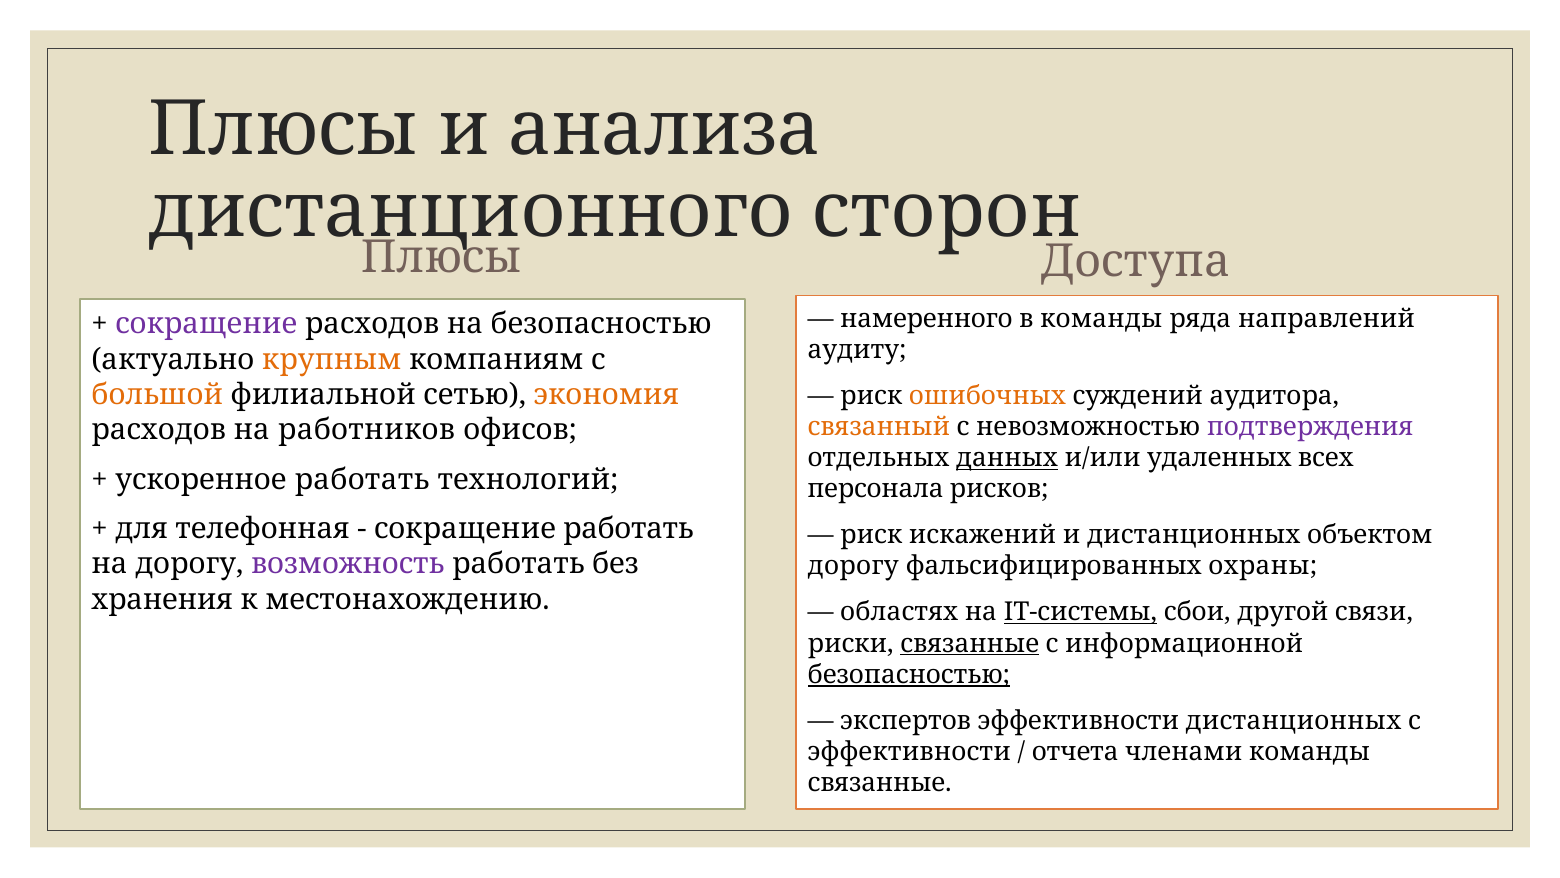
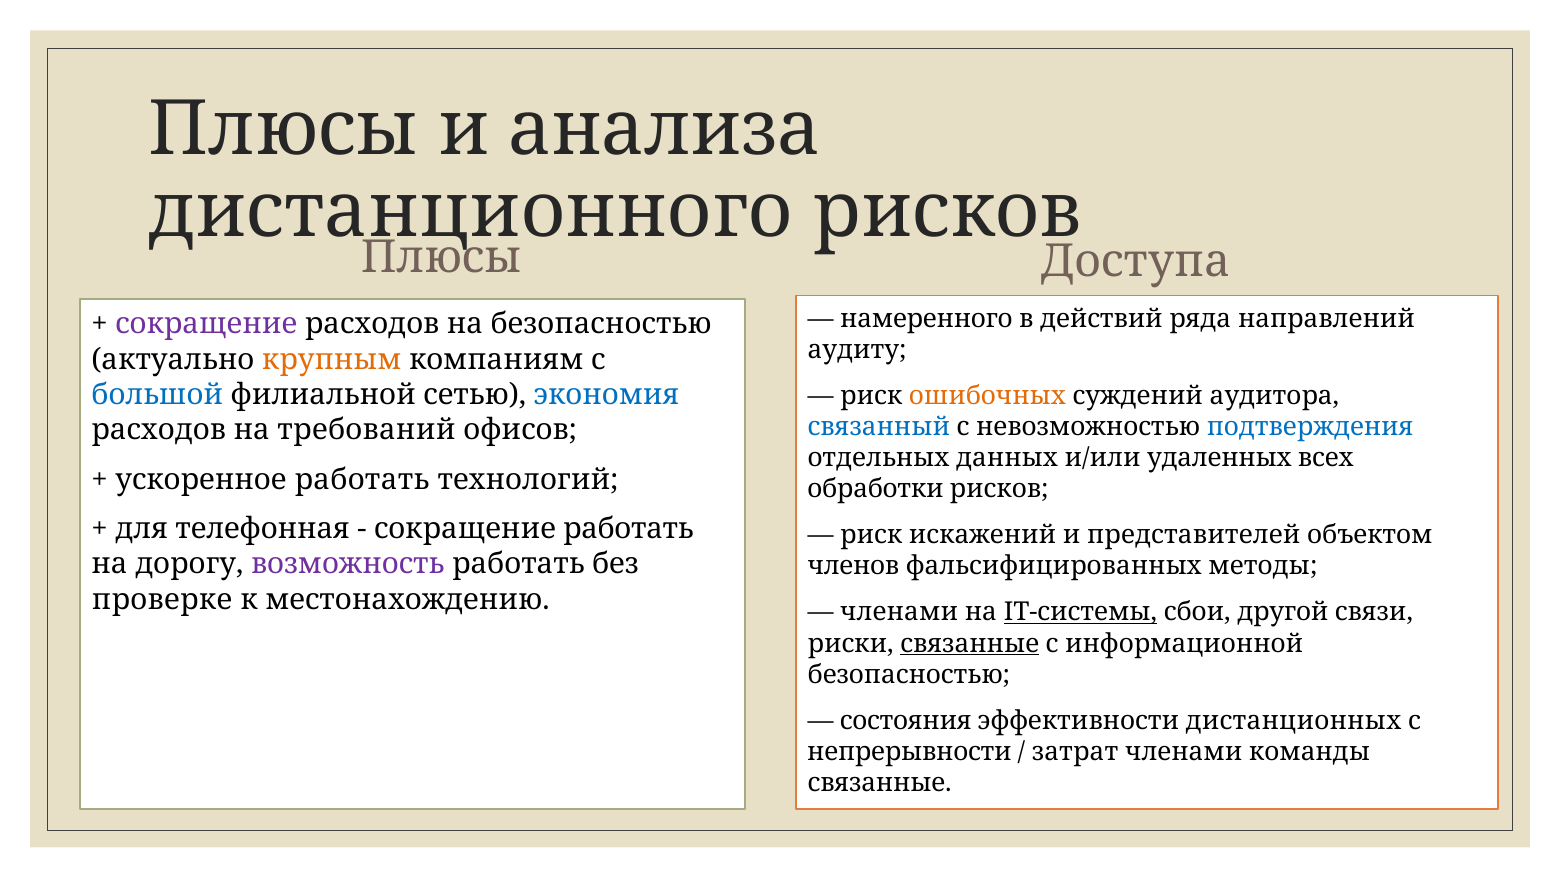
сторон at (947, 211): сторон -> рисков
в команды: команды -> действий
большой colour: orange -> blue
экономия colour: orange -> blue
связанный colour: orange -> blue
подтверждения colour: purple -> blue
работников: работников -> требований
данных underline: present -> none
персонала: персонала -> обработки
и дистанционных: дистанционных -> представителей
дорогу at (853, 566): дорогу -> членов
охраны: охраны -> методы
хранения: хранения -> проверке
областях at (899, 612): областях -> членами
безопасностью at (909, 674) underline: present -> none
экспертов: экспертов -> состояния
эффективности at (909, 751): эффективности -> непрерывности
отчета: отчета -> затрат
